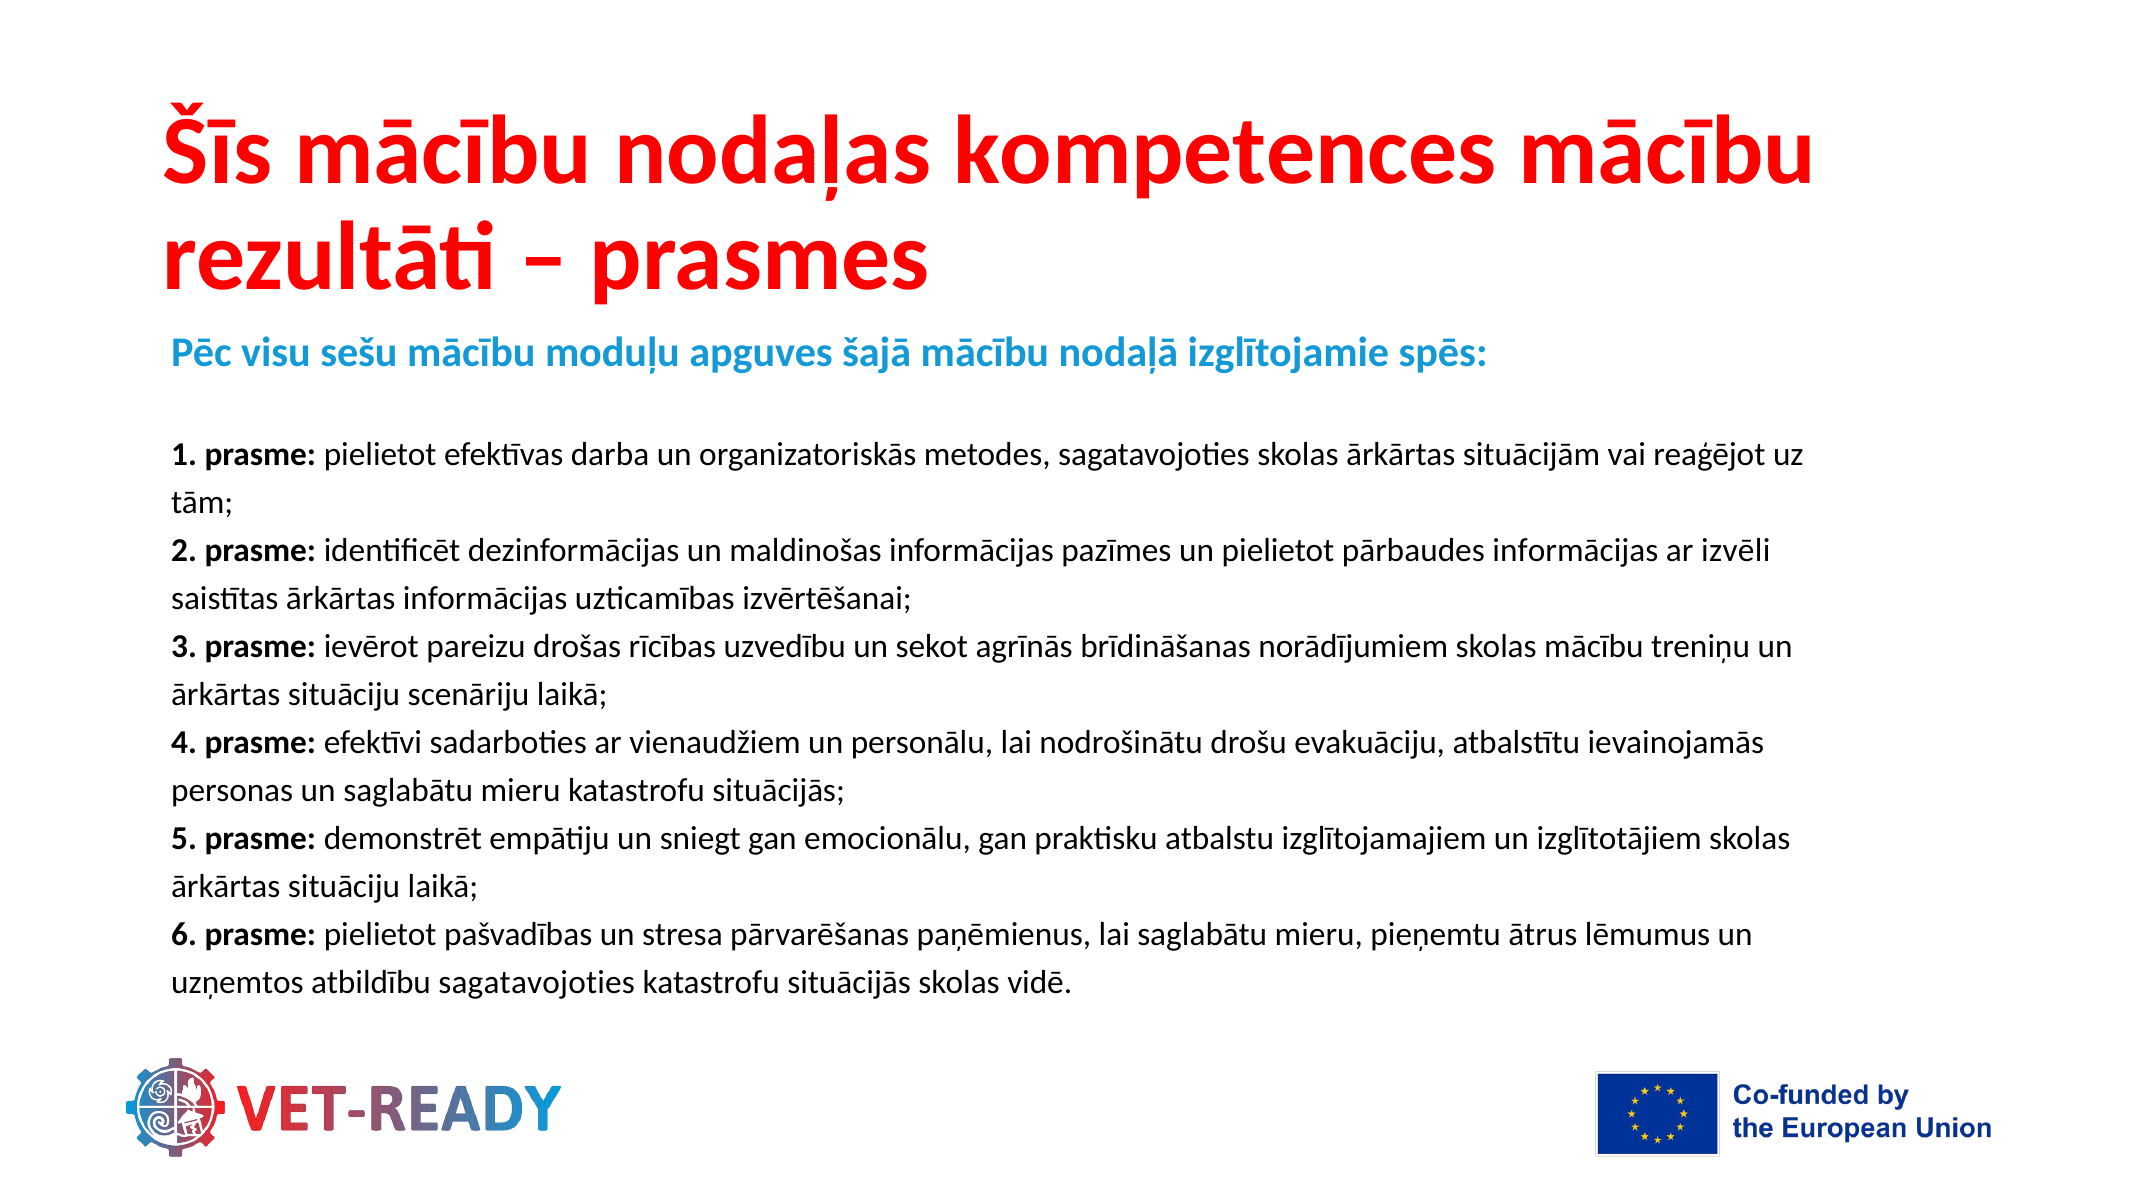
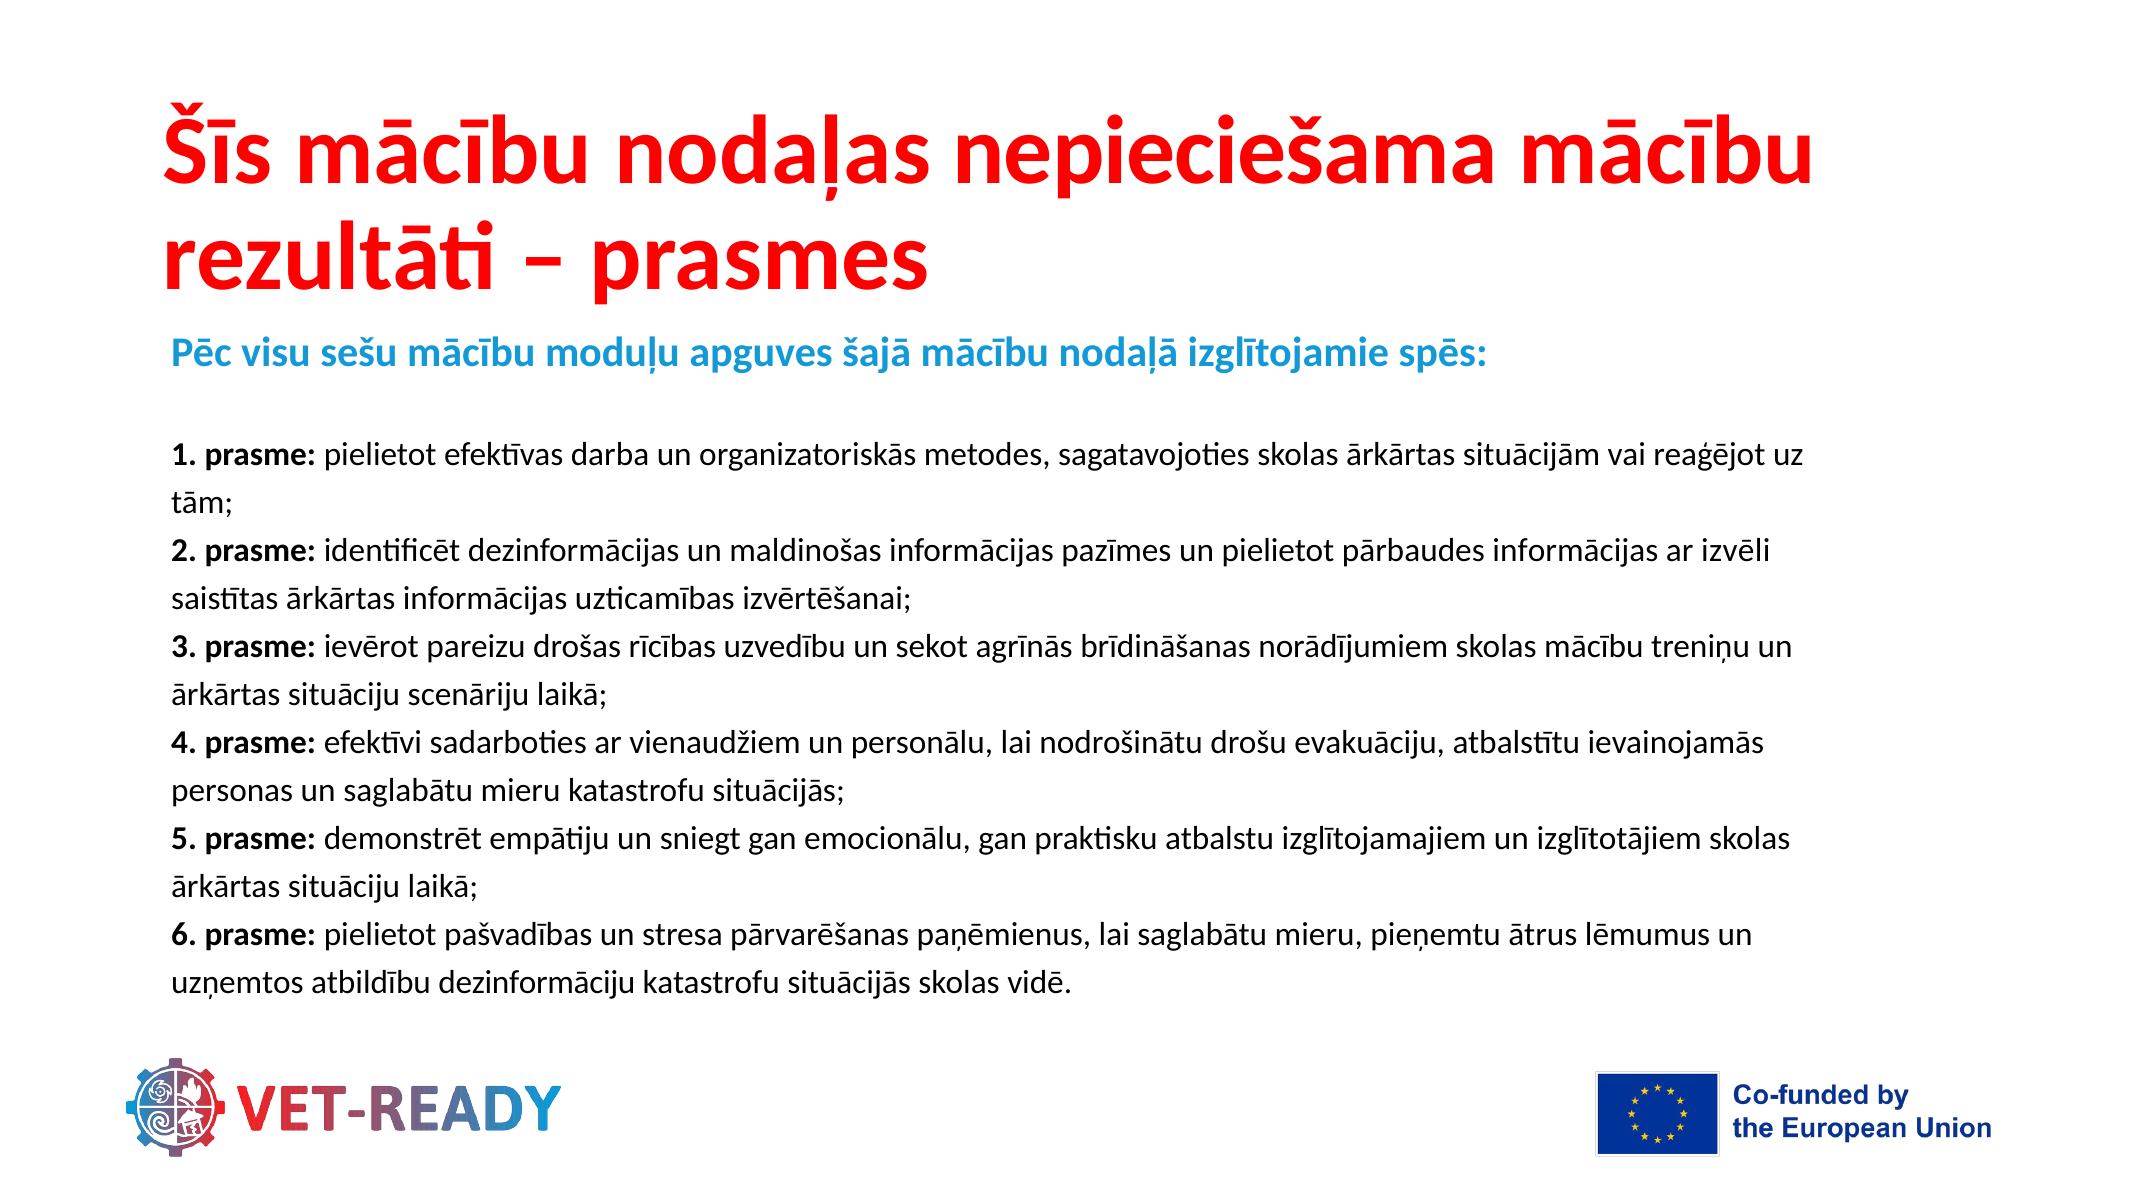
kompetences: kompetences -> nepieciešama
atbildību sagatavojoties: sagatavojoties -> dezinformāciju
